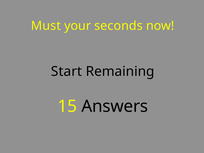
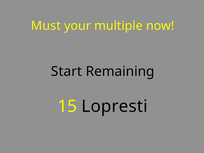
seconds: seconds -> multiple
Answers: Answers -> Lopresti
